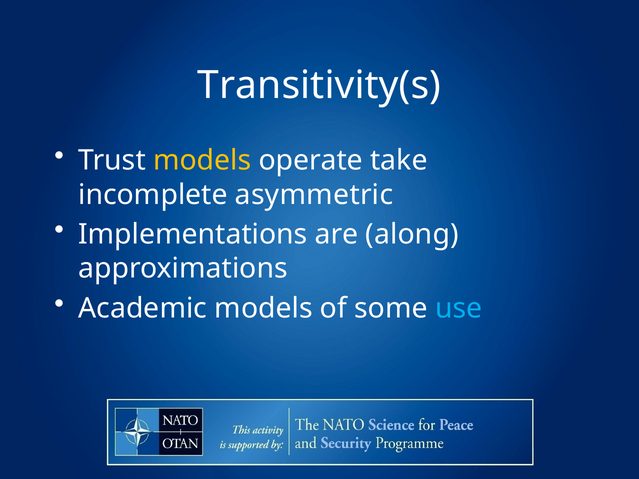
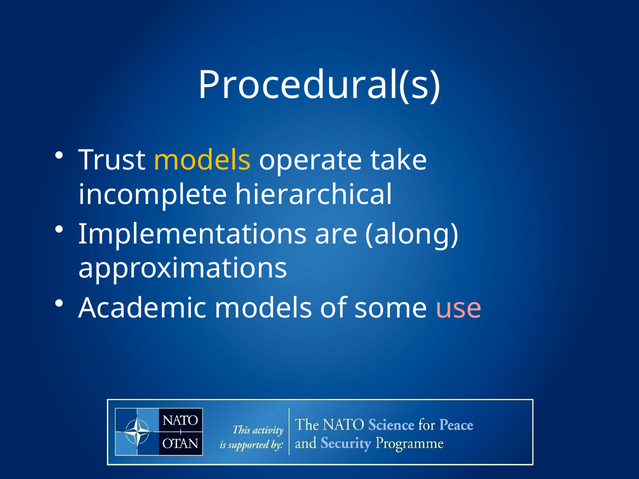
Transitivity(s: Transitivity(s -> Procedural(s
asymmetric: asymmetric -> hierarchical
use colour: light blue -> pink
